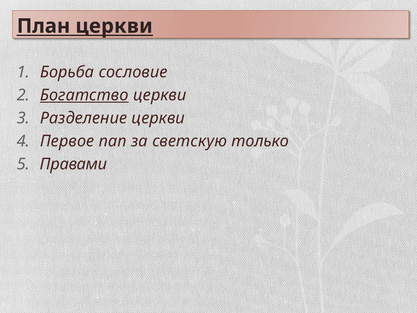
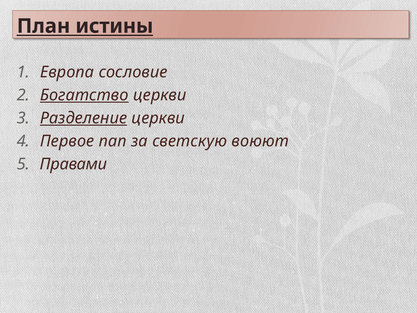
План церкви: церкви -> истины
Борьба: Борьба -> Европа
Разделение underline: none -> present
только: только -> воюют
